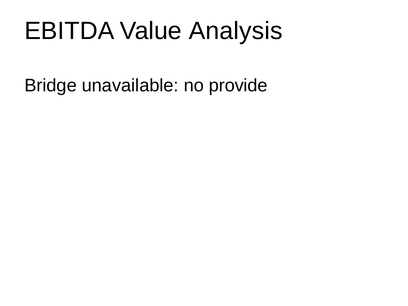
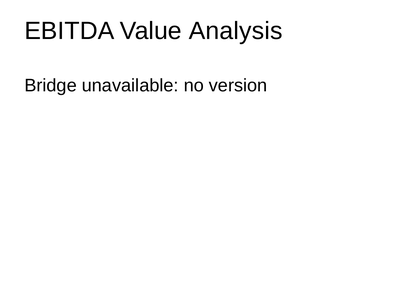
provide: provide -> version
